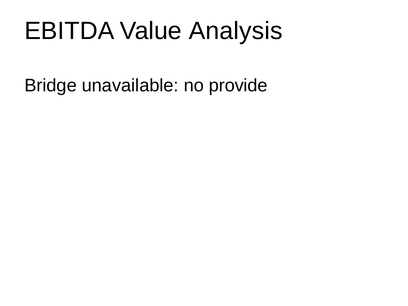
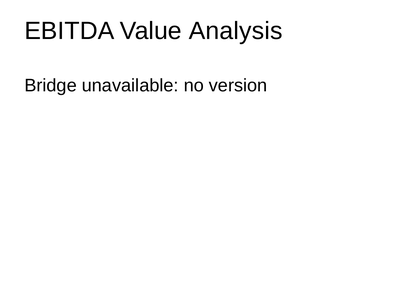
provide: provide -> version
